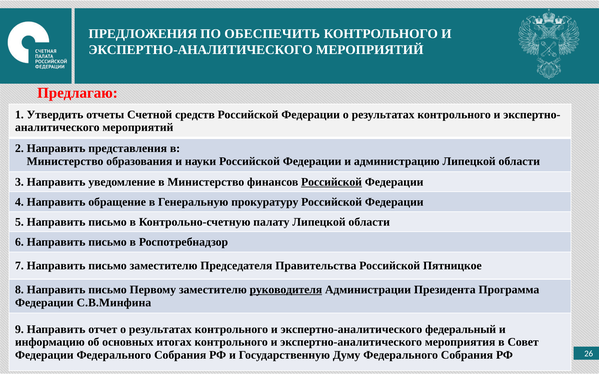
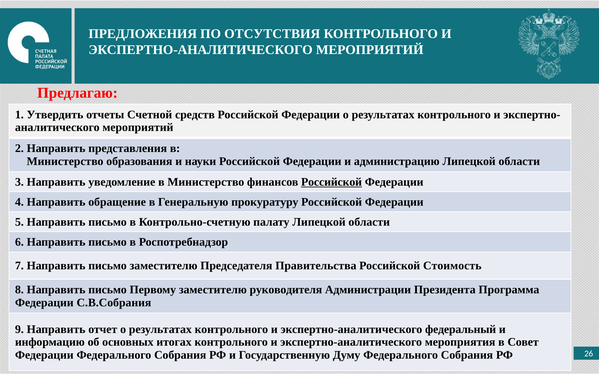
ОБЕСПЕЧИТЬ: ОБЕСПЕЧИТЬ -> ОТСУТСТВИЯ
Пятницкое: Пятницкое -> Стоимость
руководителя underline: present -> none
С.В.Минфина: С.В.Минфина -> С.В.Собрания
